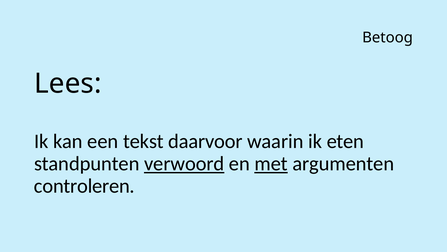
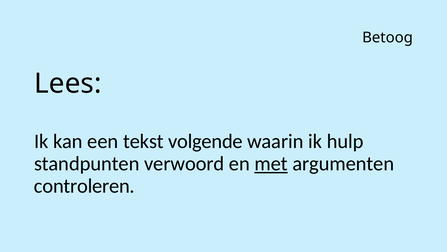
daarvoor: daarvoor -> volgende
eten: eten -> hulp
verwoord underline: present -> none
